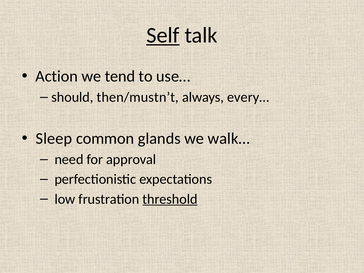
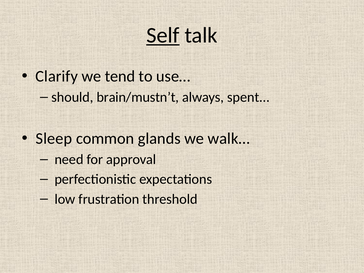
Action: Action -> Clarify
then/mustn’t: then/mustn’t -> brain/mustn’t
every…: every… -> spent…
threshold underline: present -> none
